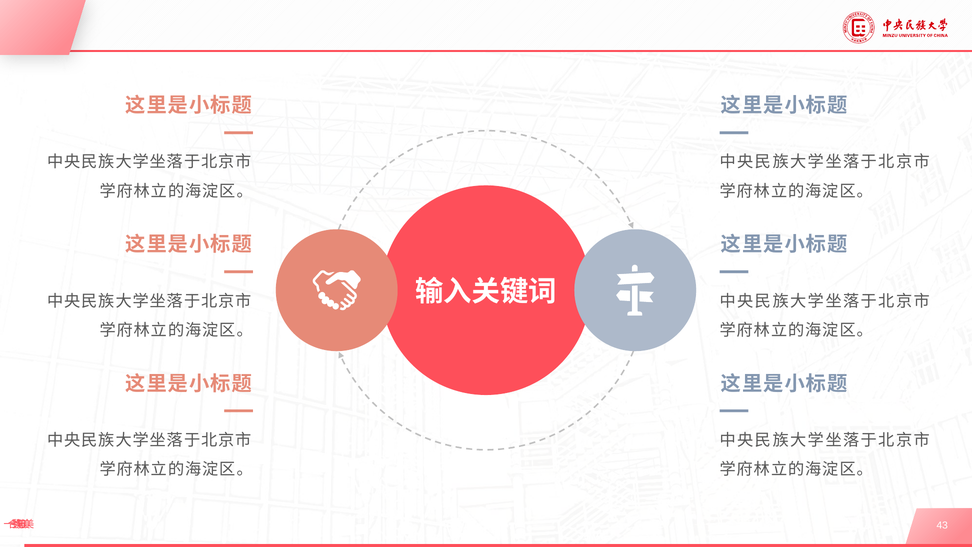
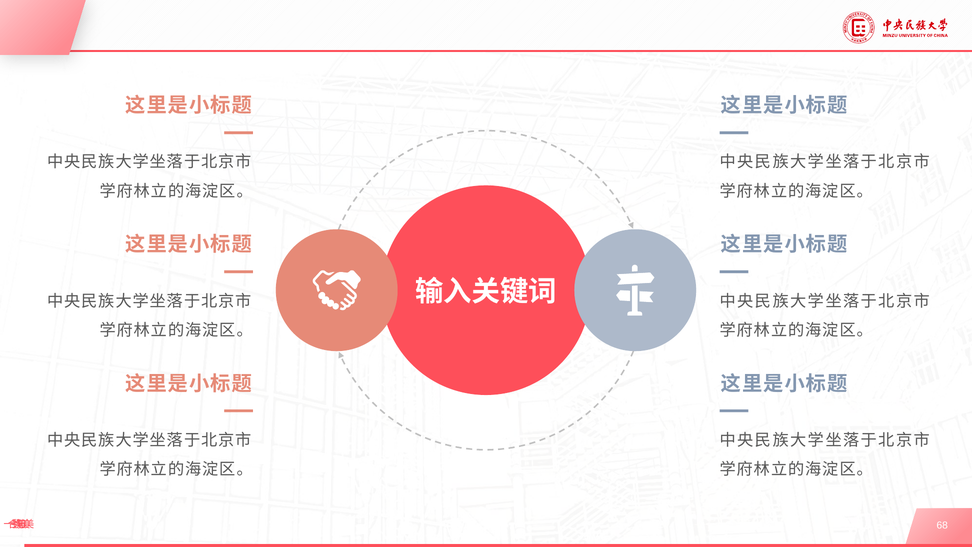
43: 43 -> 68
